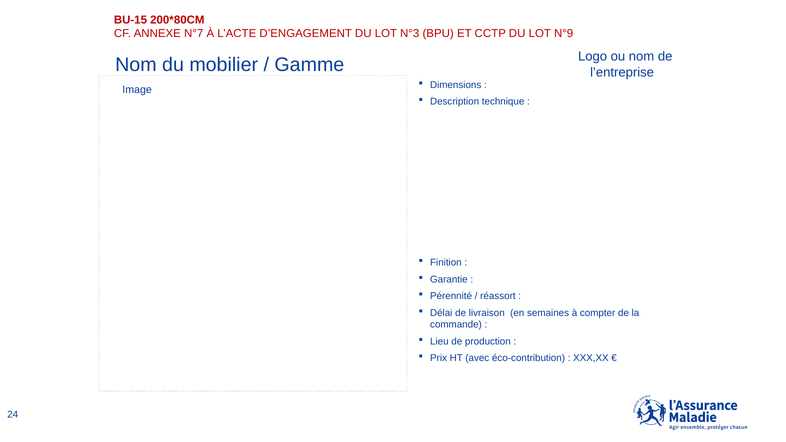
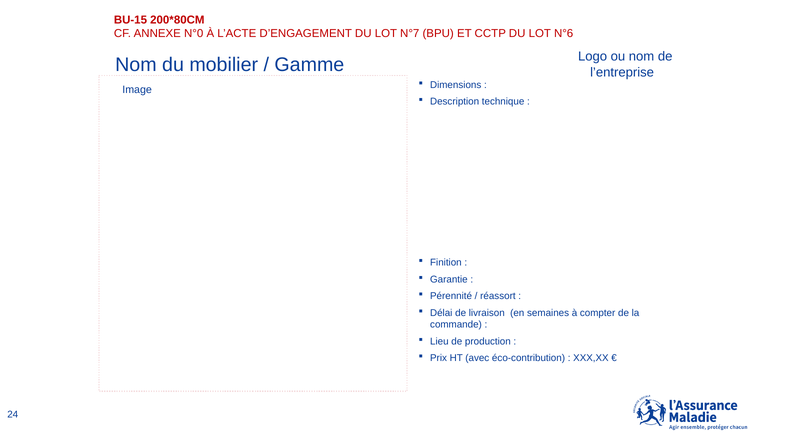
N°7: N°7 -> N°0
N°3: N°3 -> N°7
N°9: N°9 -> N°6
